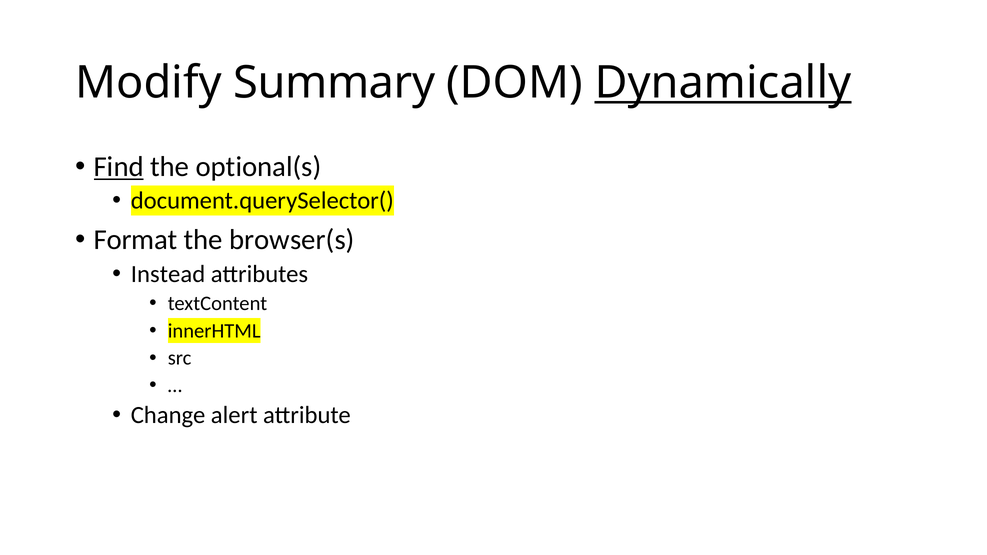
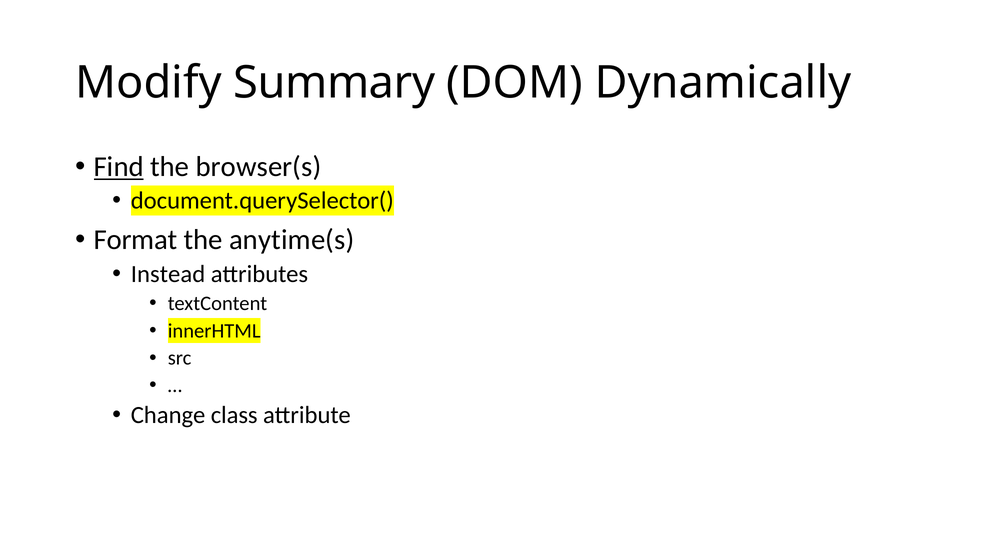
Dynamically underline: present -> none
optional(s: optional(s -> browser(s
browser(s: browser(s -> anytime(s
alert: alert -> class
